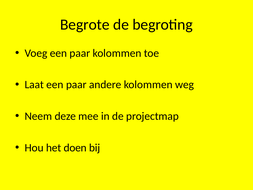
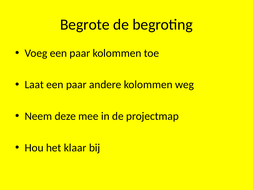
doen: doen -> klaar
